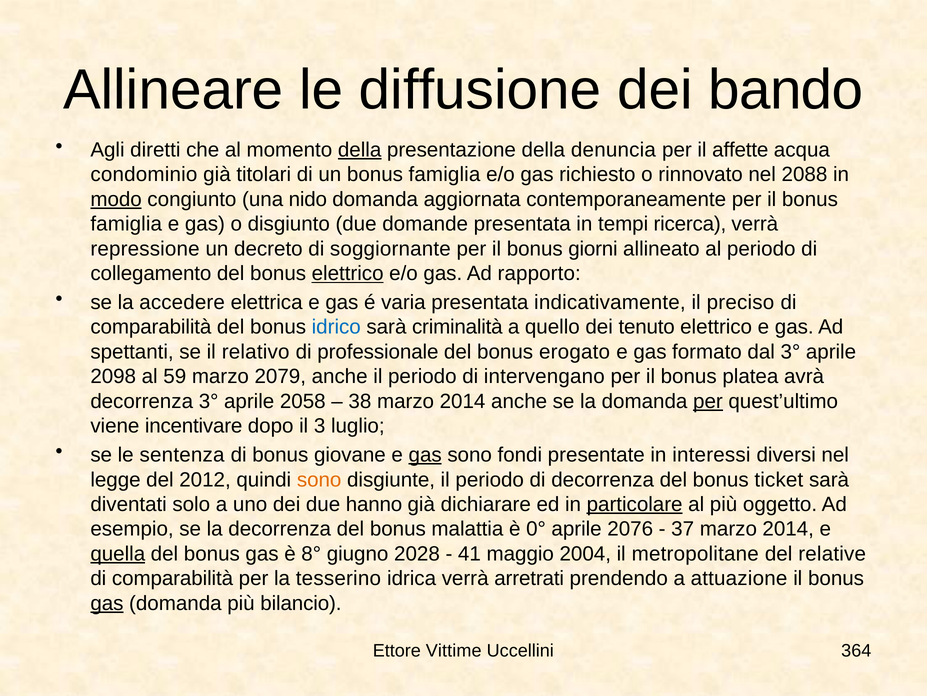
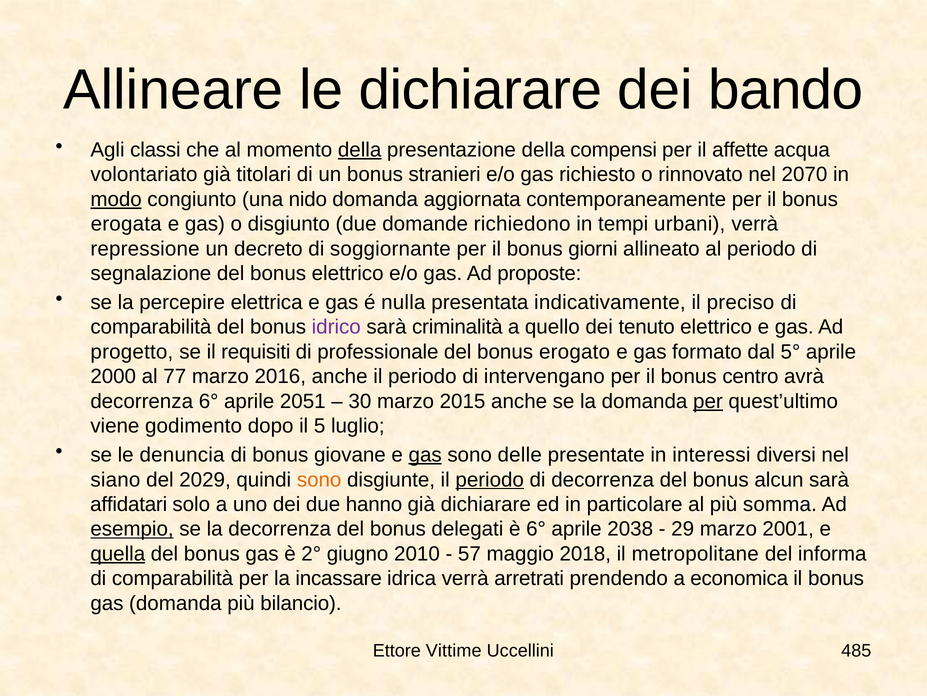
le diffusione: diffusione -> dichiarare
diretti: diretti -> classi
denuncia: denuncia -> compensi
condominio: condominio -> volontariato
un bonus famiglia: famiglia -> stranieri
2088: 2088 -> 2070
famiglia at (126, 224): famiglia -> erogata
domande presentata: presentata -> richiedono
ricerca: ricerca -> urbani
collegamento: collegamento -> segnalazione
elettrico at (348, 273) underline: present -> none
rapporto: rapporto -> proposte
accedere: accedere -> percepire
varia: varia -> nulla
idrico colour: blue -> purple
spettanti: spettanti -> progetto
relativo: relativo -> requisiti
dal 3°: 3° -> 5°
2098: 2098 -> 2000
59: 59 -> 77
2079: 2079 -> 2016
platea: platea -> centro
decorrenza 3°: 3° -> 6°
2058: 2058 -> 2051
38: 38 -> 30
2014 at (463, 401): 2014 -> 2015
incentivare: incentivare -> godimento
3: 3 -> 5
sentenza: sentenza -> denuncia
fondi: fondi -> delle
legge: legge -> siano
2012: 2012 -> 2029
periodo at (490, 479) underline: none -> present
ticket: ticket -> alcun
diventati: diventati -> affidatari
particolare underline: present -> none
oggetto: oggetto -> somma
esempio underline: none -> present
malattia: malattia -> delegati
è 0°: 0° -> 6°
2076: 2076 -> 2038
37: 37 -> 29
2014 at (788, 529): 2014 -> 2001
8°: 8° -> 2°
2028: 2028 -> 2010
41: 41 -> 57
2004: 2004 -> 2018
relative: relative -> informa
tesserino: tesserino -> incassare
attuazione: attuazione -> economica
gas at (107, 603) underline: present -> none
364: 364 -> 485
